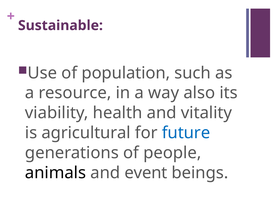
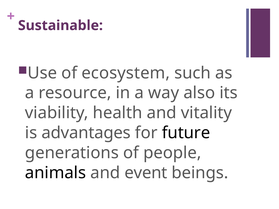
population: population -> ecosystem
agricultural: agricultural -> advantages
future colour: blue -> black
